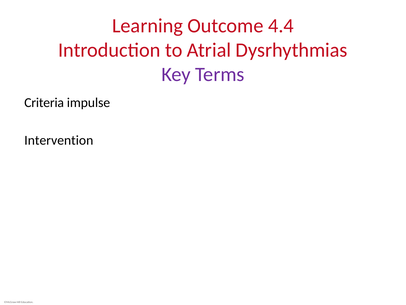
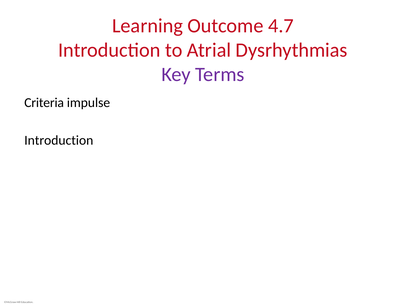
4.4: 4.4 -> 4.7
Intervention at (59, 140): Intervention -> Introduction
